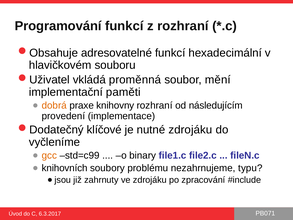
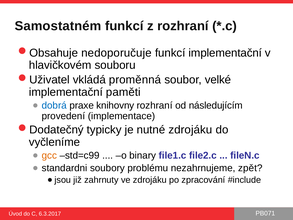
Programování: Programování -> Samostatném
adresovatelné: adresovatelné -> nedoporučuje
funkcí hexadecimální: hexadecimální -> implementační
mění: mění -> velké
dobrá colour: orange -> blue
klíčové: klíčové -> typicky
knihovních: knihovních -> standardni
typu: typu -> zpět
